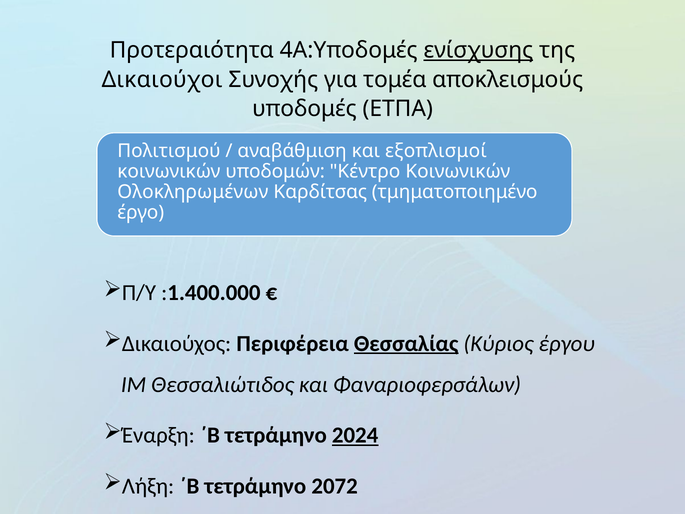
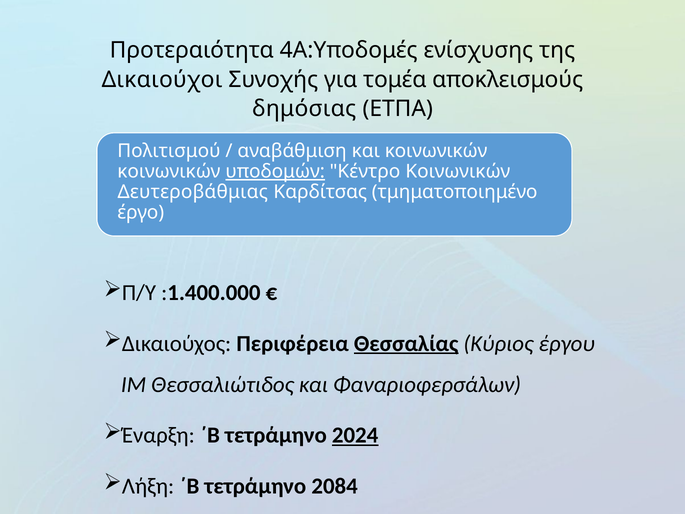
ενίσχυσης underline: present -> none
υποδομές: υποδομές -> δημόσιας
και εξοπλισμοί: εξοπλισμοί -> κοινωνικών
υποδομών underline: none -> present
Ολοκληρωμένων: Ολοκληρωμένων -> Δευτεροβάθμιας
2072: 2072 -> 2084
